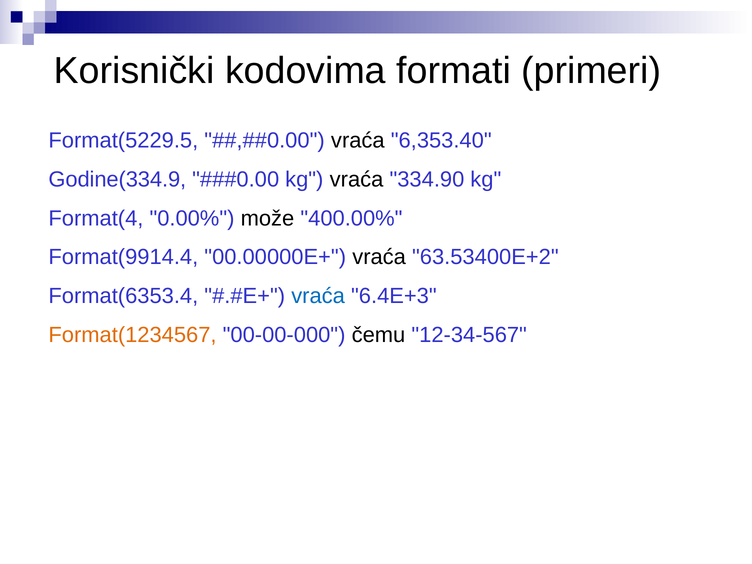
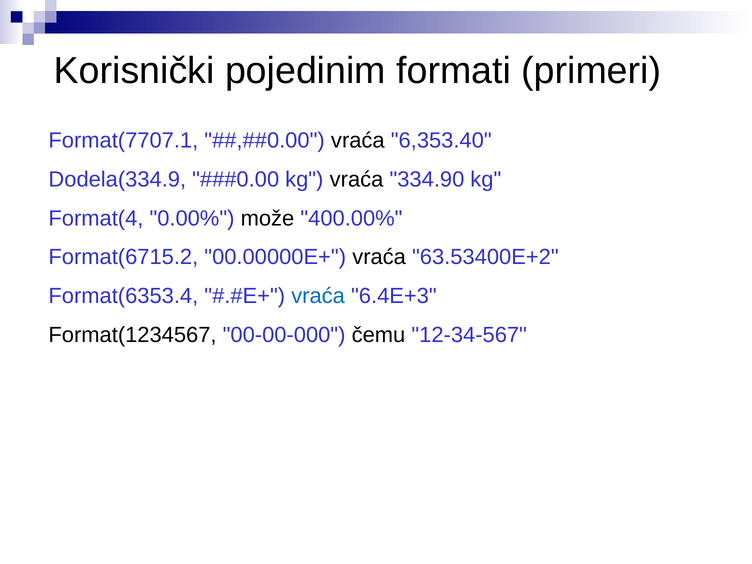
kodovima: kodovima -> pojedinim
Format(5229.5: Format(5229.5 -> Format(7707.1
Godine(334.9: Godine(334.9 -> Dodela(334.9
Format(9914.4: Format(9914.4 -> Format(6715.2
Format(1234567 colour: orange -> black
